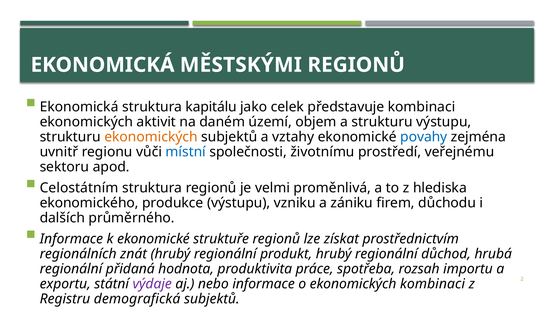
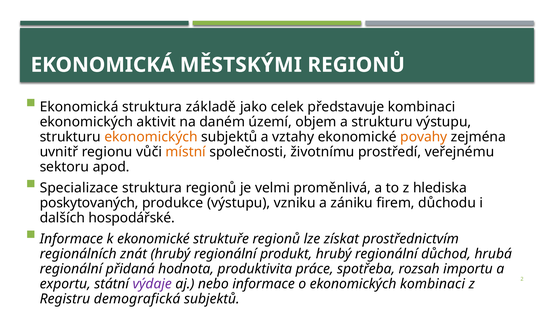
kapitálu: kapitálu -> základě
povahy colour: blue -> orange
místní colour: blue -> orange
Celostátním: Celostátním -> Specializace
ekonomického: ekonomického -> poskytovaných
průměrného: průměrného -> hospodářské
